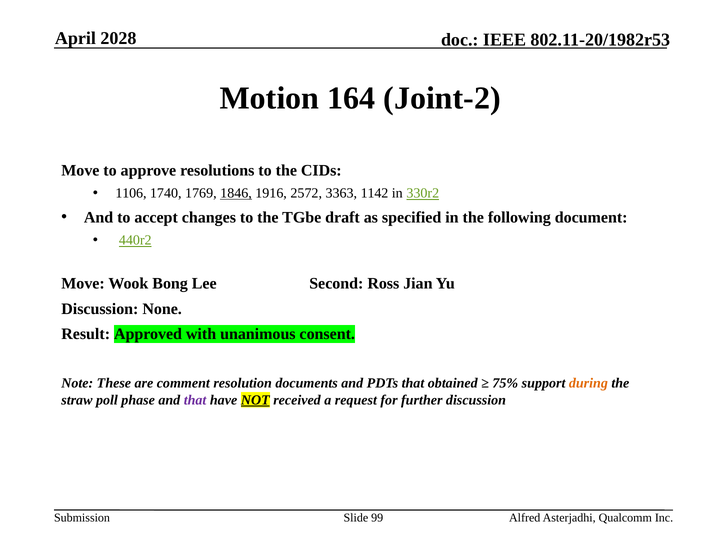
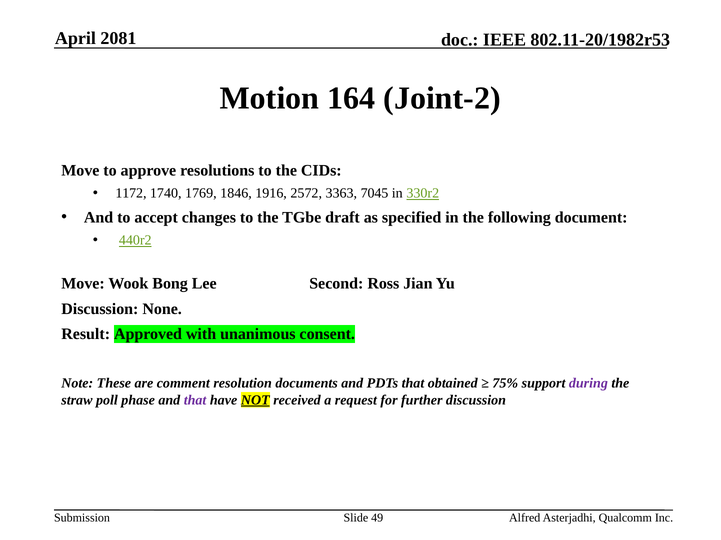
2028: 2028 -> 2081
1106: 1106 -> 1172
1846 underline: present -> none
1142: 1142 -> 7045
during colour: orange -> purple
99: 99 -> 49
